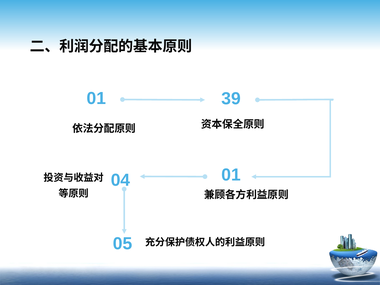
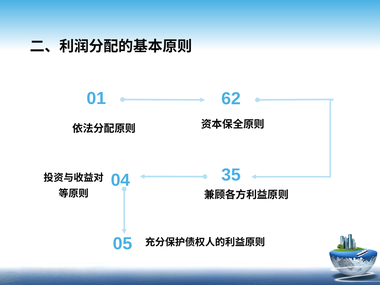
39: 39 -> 62
04 01: 01 -> 35
